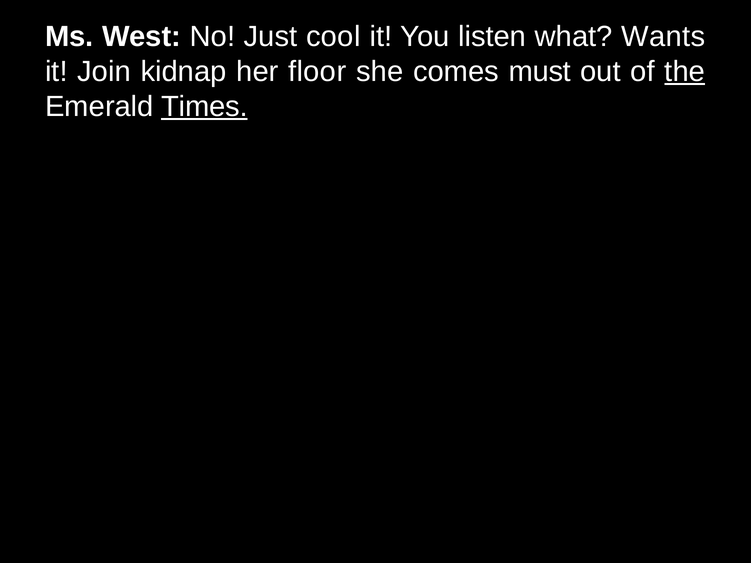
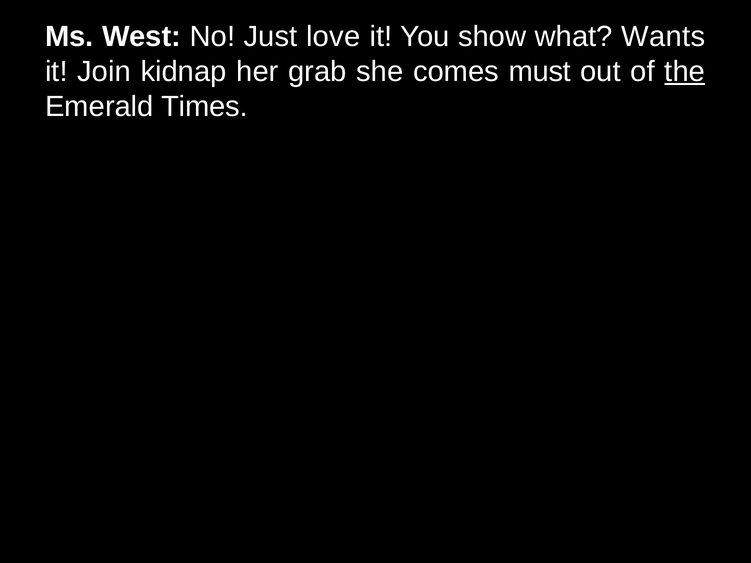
cool: cool -> love
listen: listen -> show
floor: floor -> grab
Times underline: present -> none
